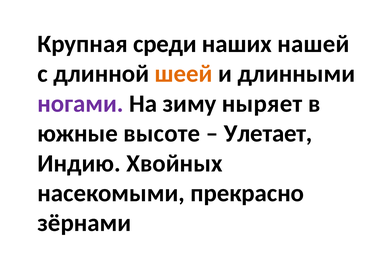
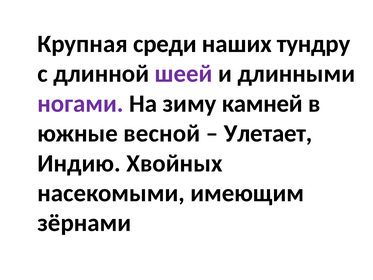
нашей: нашей -> тундру
шеей colour: orange -> purple
ныряет: ныряет -> камней
высоте: высоте -> весной
прекрасно: прекрасно -> имеющим
